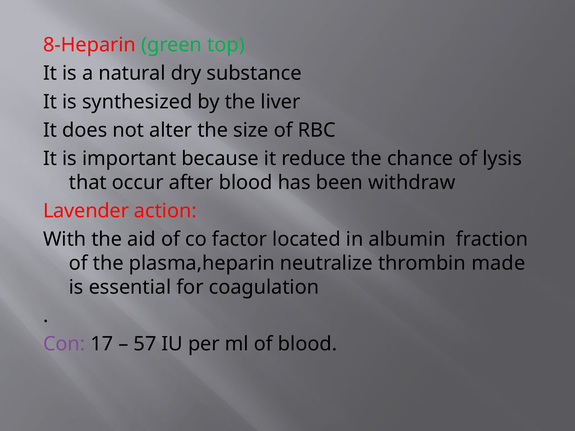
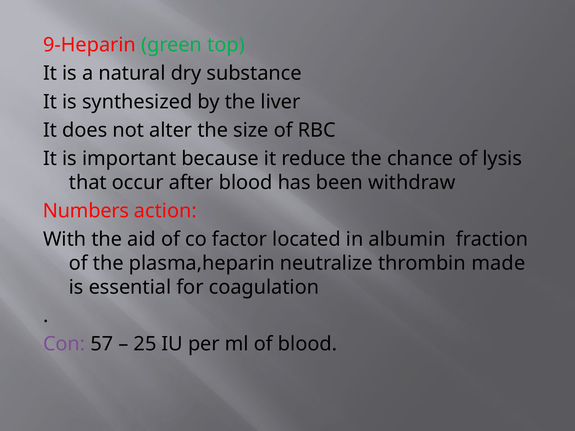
8-Heparin: 8-Heparin -> 9-Heparin
Lavender: Lavender -> Numbers
17: 17 -> 57
57: 57 -> 25
